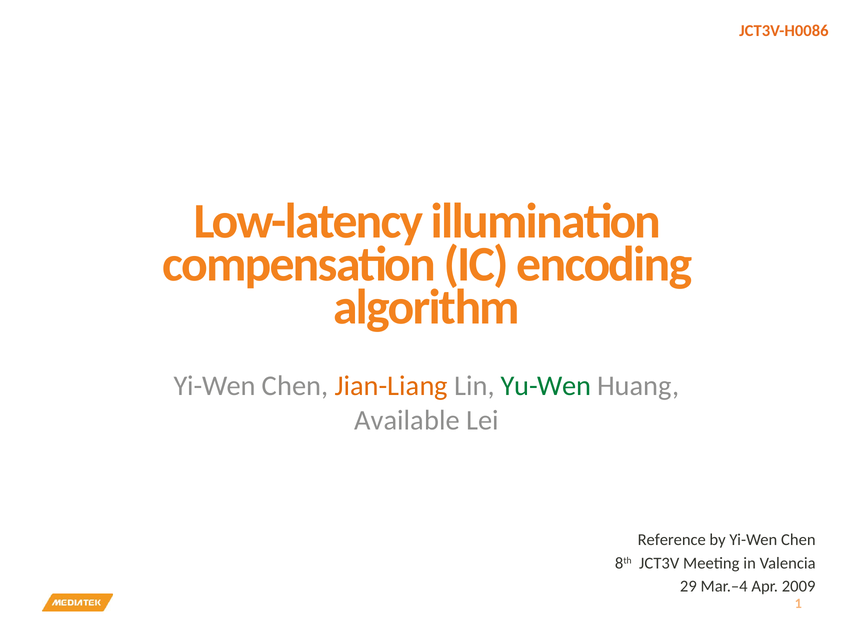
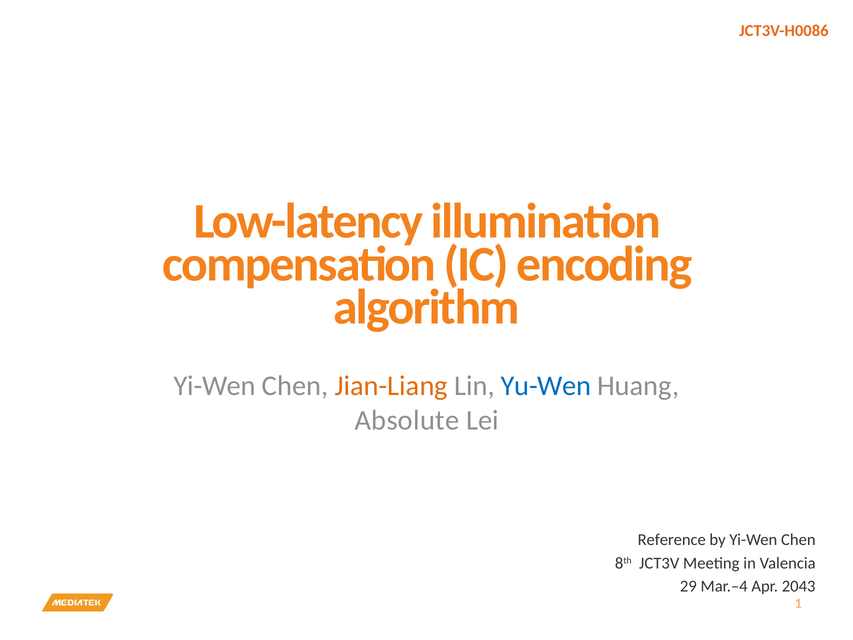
Yu-Wen colour: green -> blue
Available: Available -> Absolute
2009: 2009 -> 2043
